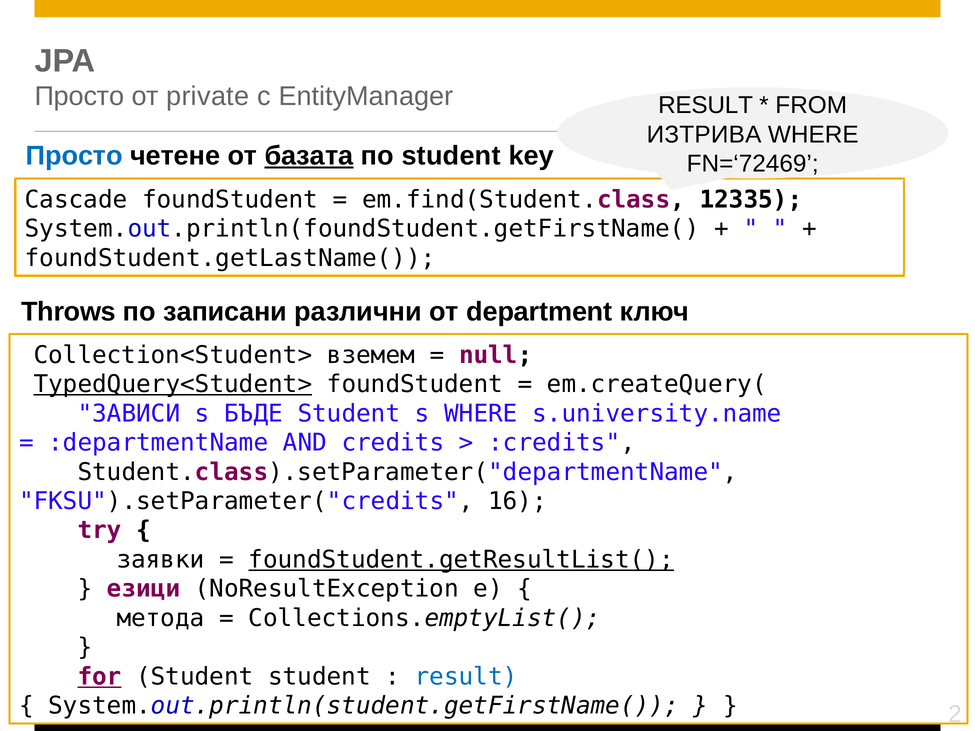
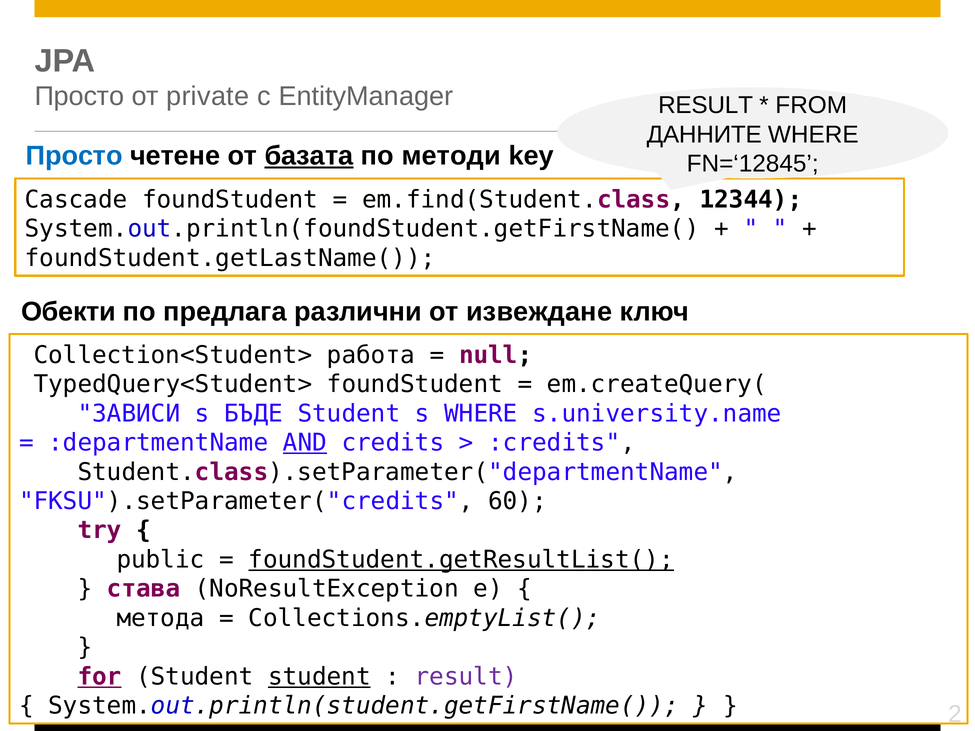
ИЗТРИВА: ИЗТРИВА -> ДАННИТЕ
по student: student -> методи
FN=‘72469: FN=‘72469 -> FN=‘12845
12335: 12335 -> 12344
Throws: Throws -> Обекти
записани: записани -> предлага
department: department -> извеждане
вземем: вземем -> работа
TypedQuery<Student> underline: present -> none
AND underline: none -> present
16: 16 -> 60
заявки at (160, 560): заявки -> public
езици: езици -> става
student at (319, 677) underline: none -> present
result at (466, 677) colour: blue -> purple
